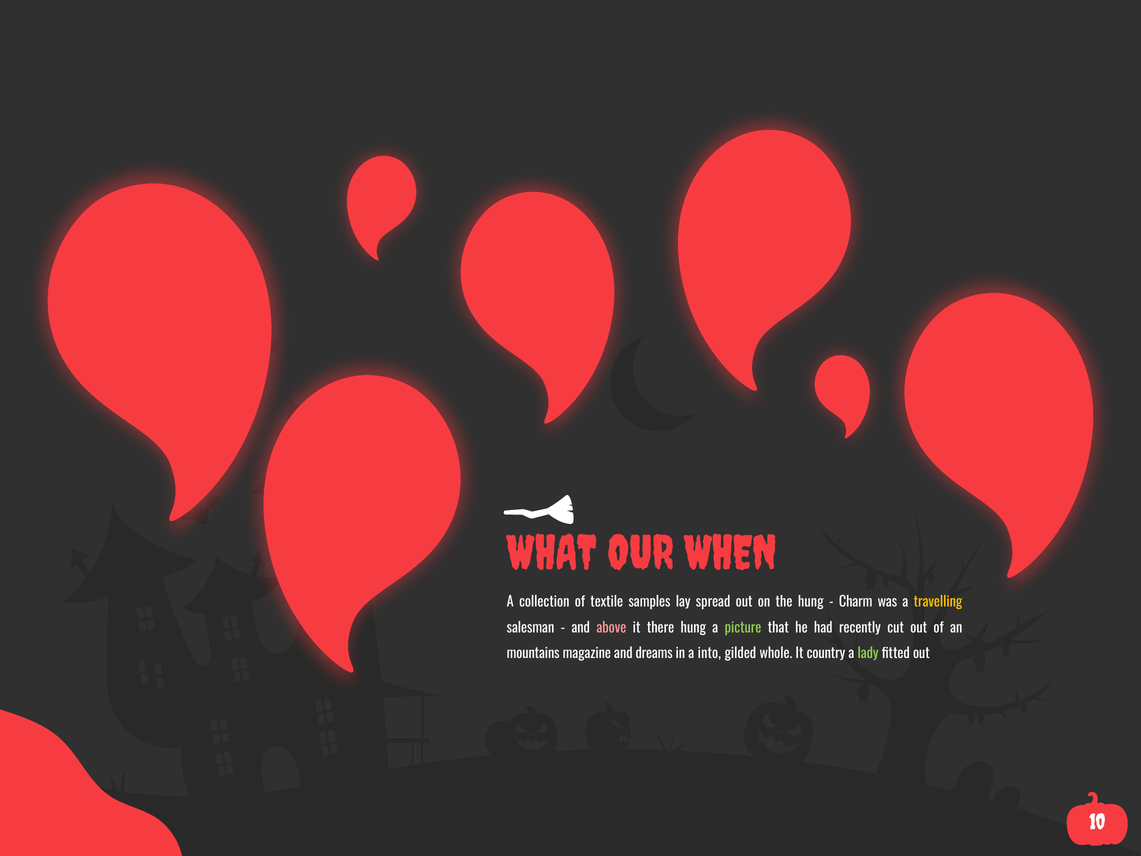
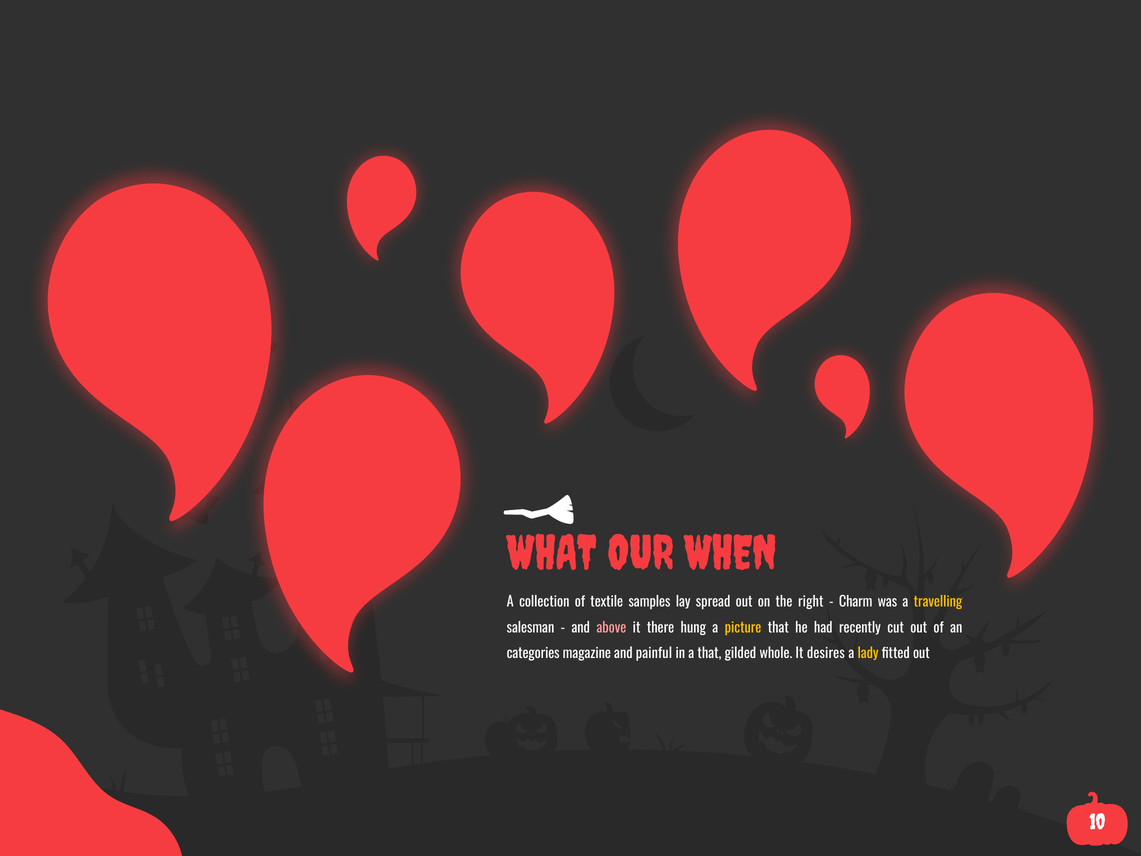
the hung: hung -> right
picture colour: light green -> yellow
mountains: mountains -> categories
dreams: dreams -> painful
a into: into -> that
country: country -> desires
lady colour: light green -> yellow
